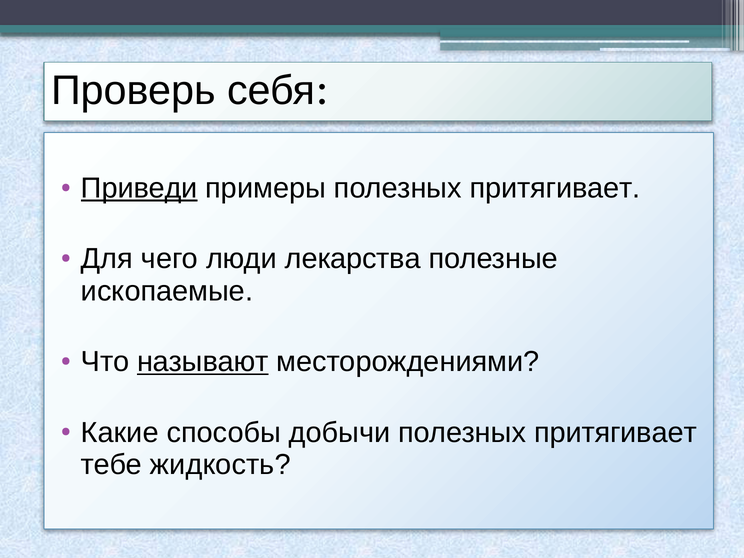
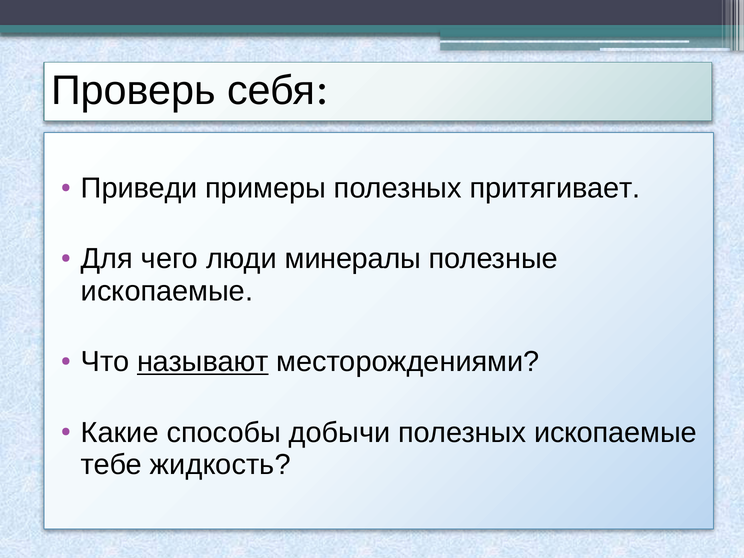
Приведи underline: present -> none
лекарства: лекарства -> минералы
добычи полезных притягивает: притягивает -> ископаемые
